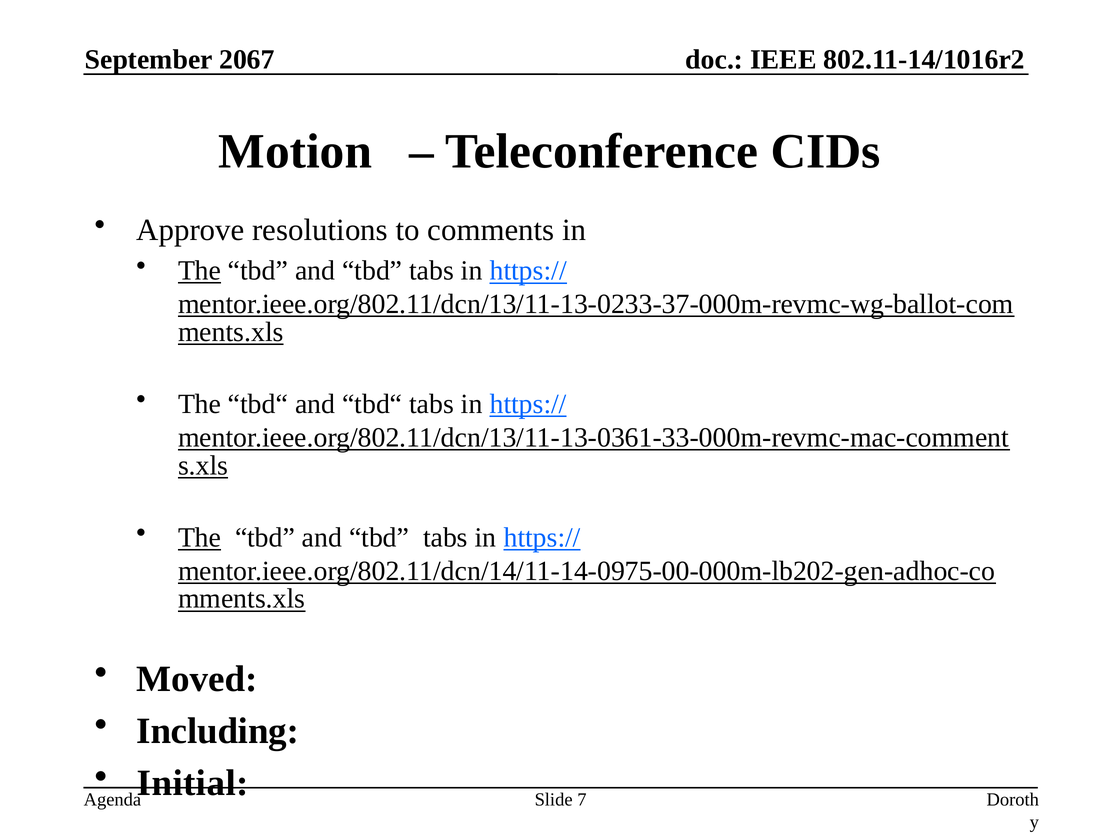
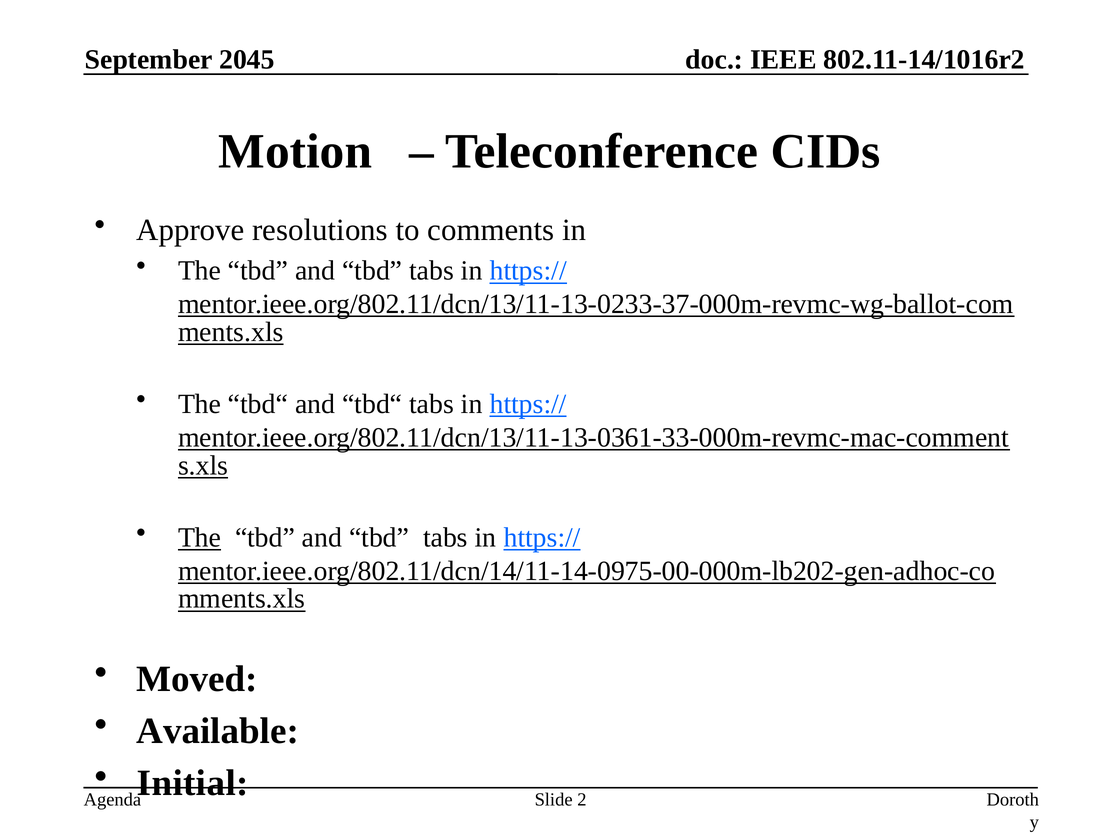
2067: 2067 -> 2045
The at (200, 271) underline: present -> none
Including: Including -> Available
7: 7 -> 2
